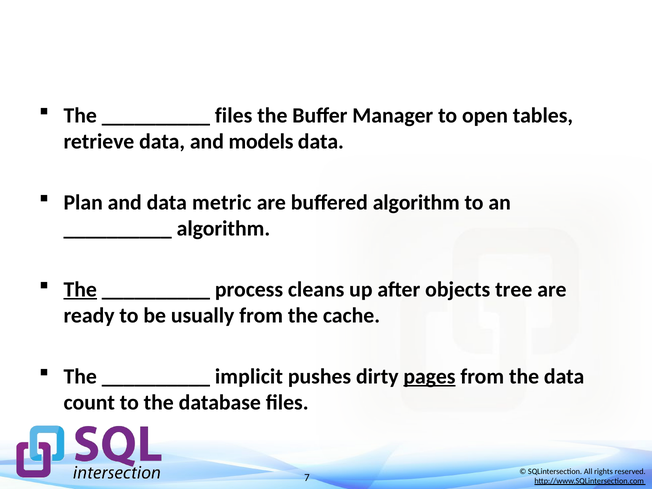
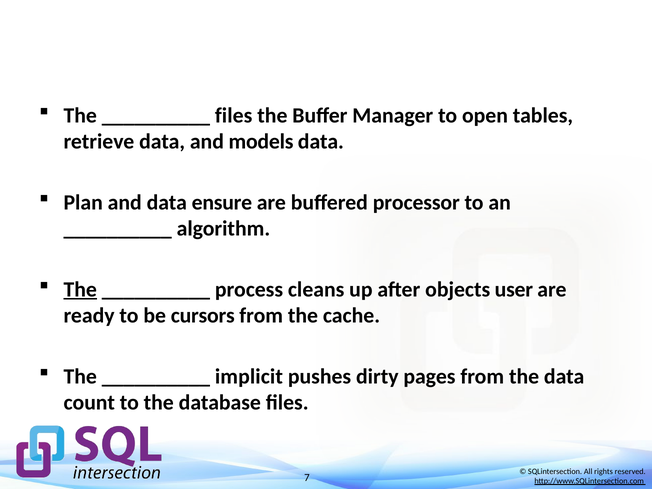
metric: metric -> ensure
buffered algorithm: algorithm -> processor
tree: tree -> user
usually: usually -> cursors
pages underline: present -> none
